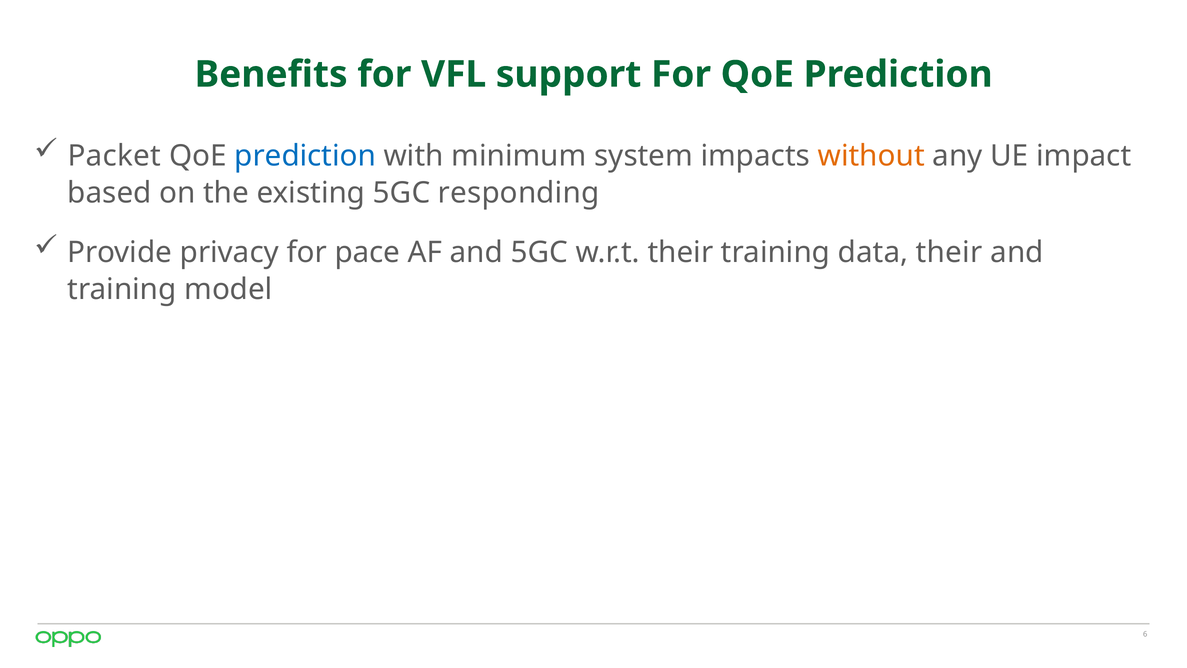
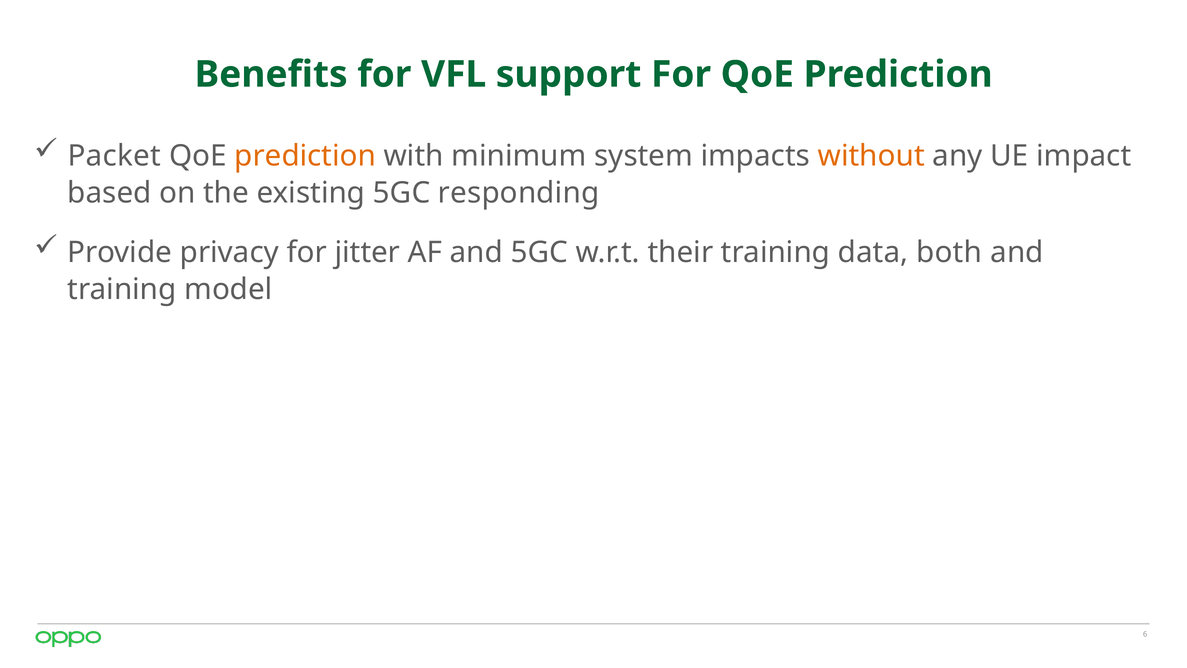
prediction at (305, 156) colour: blue -> orange
pace: pace -> jitter
data their: their -> both
